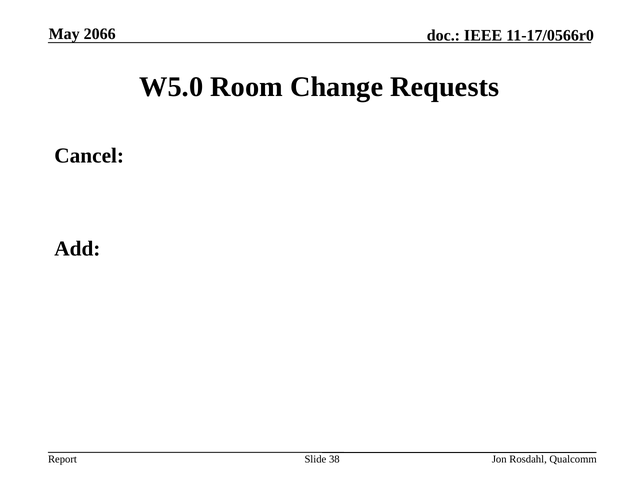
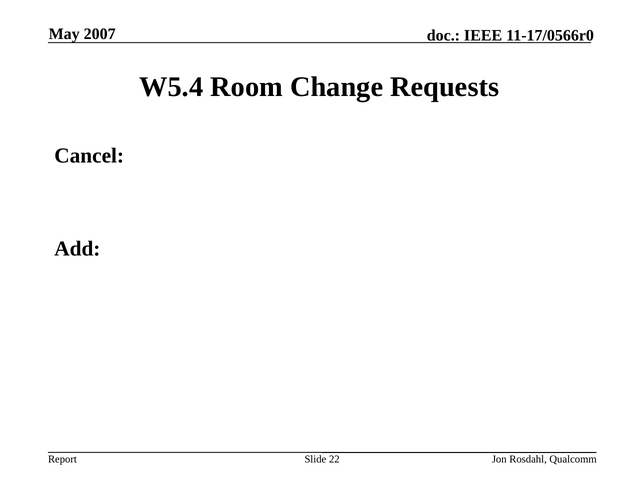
2066: 2066 -> 2007
W5.0: W5.0 -> W5.4
38: 38 -> 22
